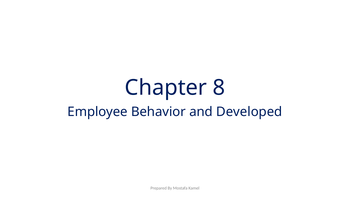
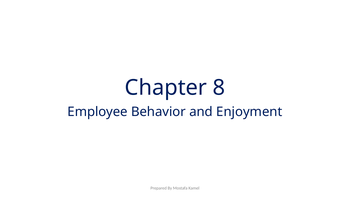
Developed: Developed -> Enjoyment
